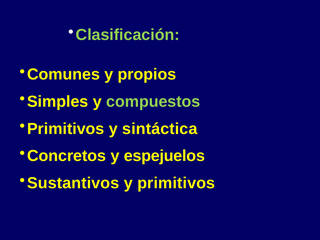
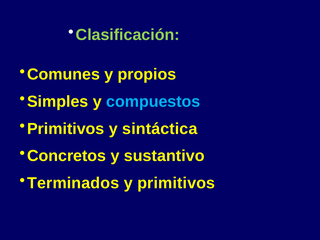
compuestos colour: light green -> light blue
espejuelos: espejuelos -> sustantivo
Sustantivos: Sustantivos -> Terminados
